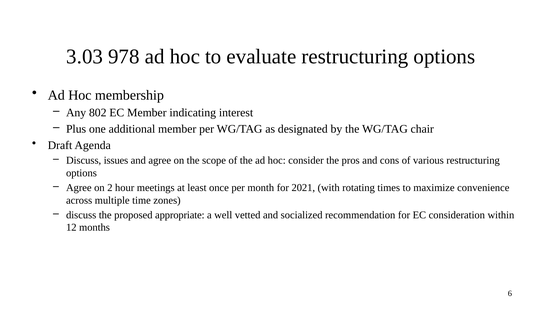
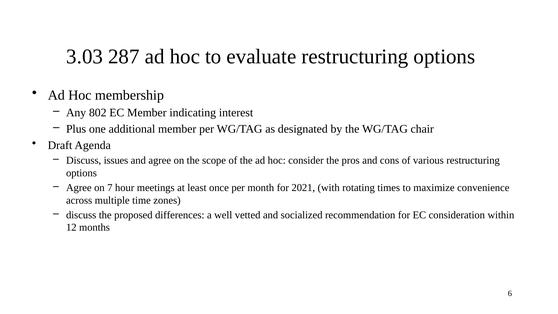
978: 978 -> 287
2: 2 -> 7
appropriate: appropriate -> differences
